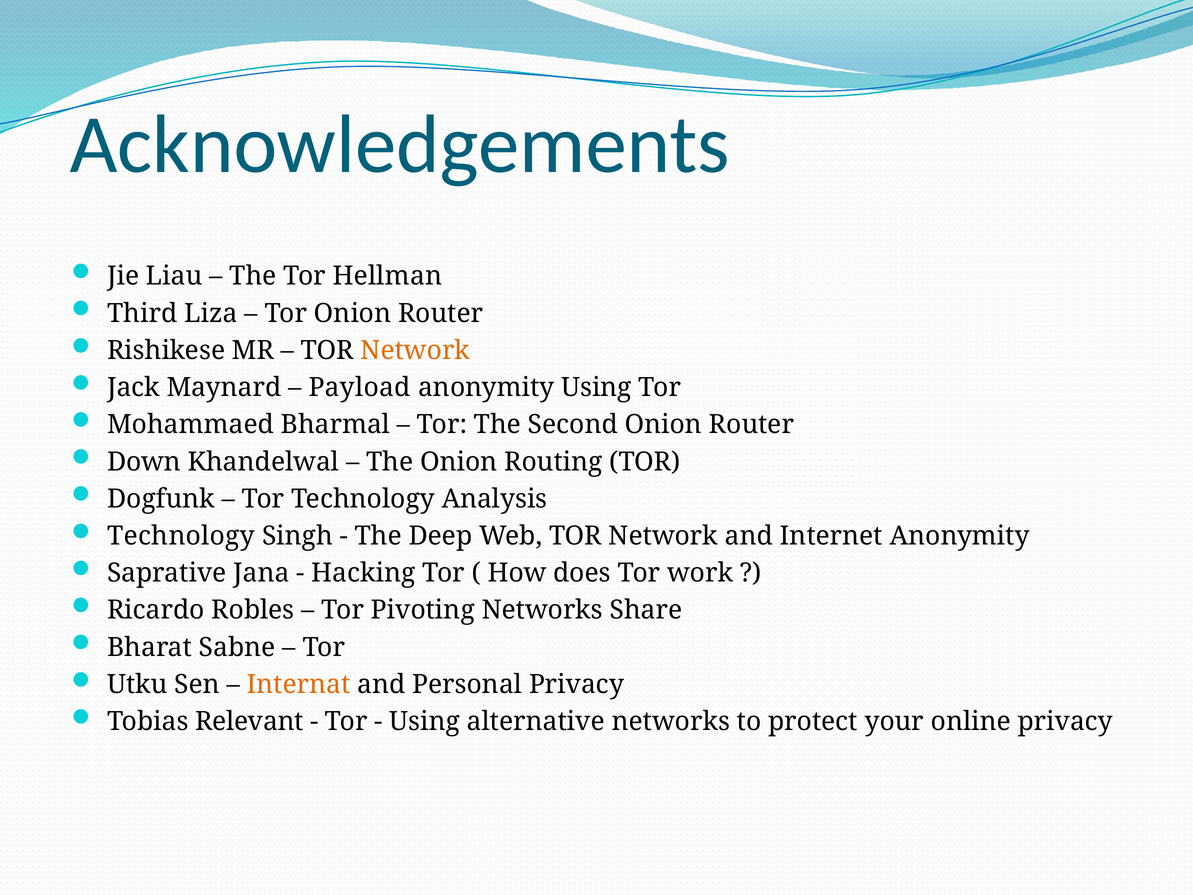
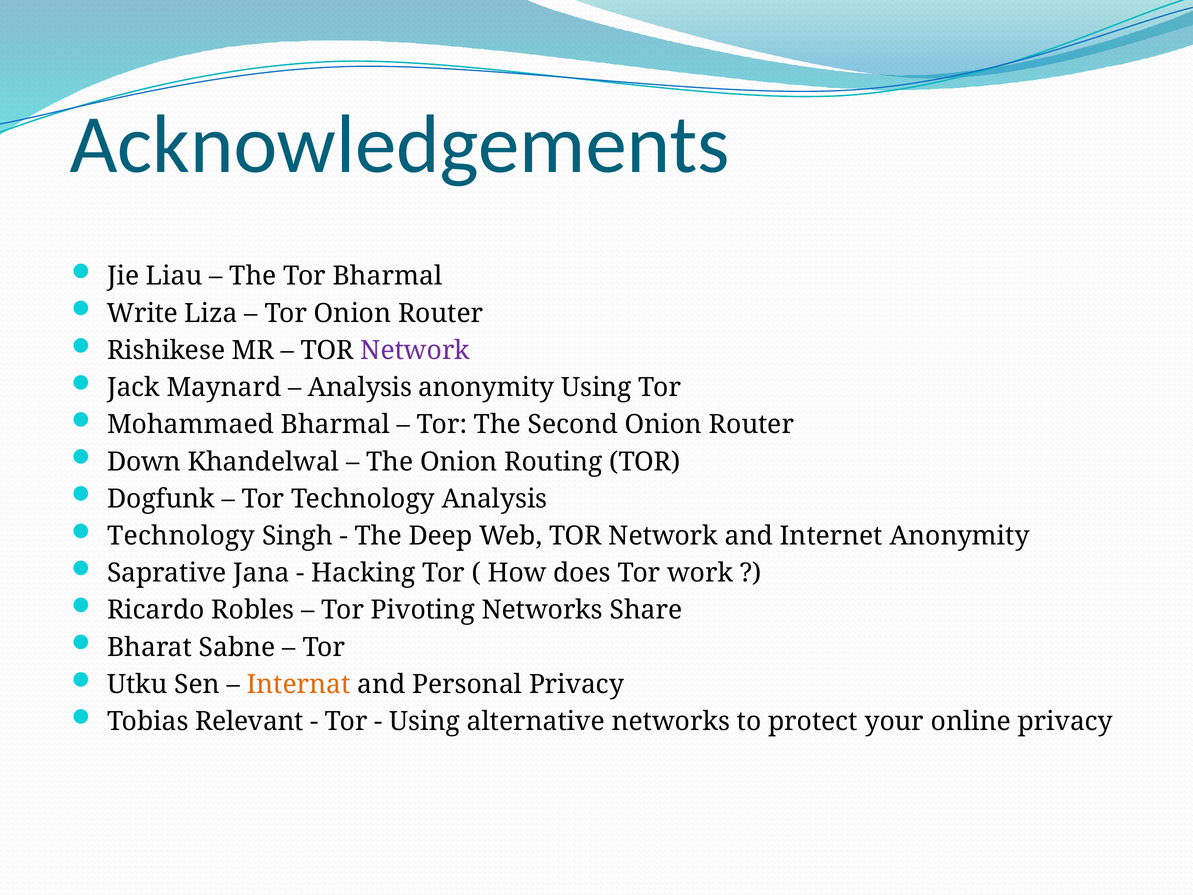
Tor Hellman: Hellman -> Bharmal
Third: Third -> Write
Network at (415, 350) colour: orange -> purple
Payload at (360, 387): Payload -> Analysis
